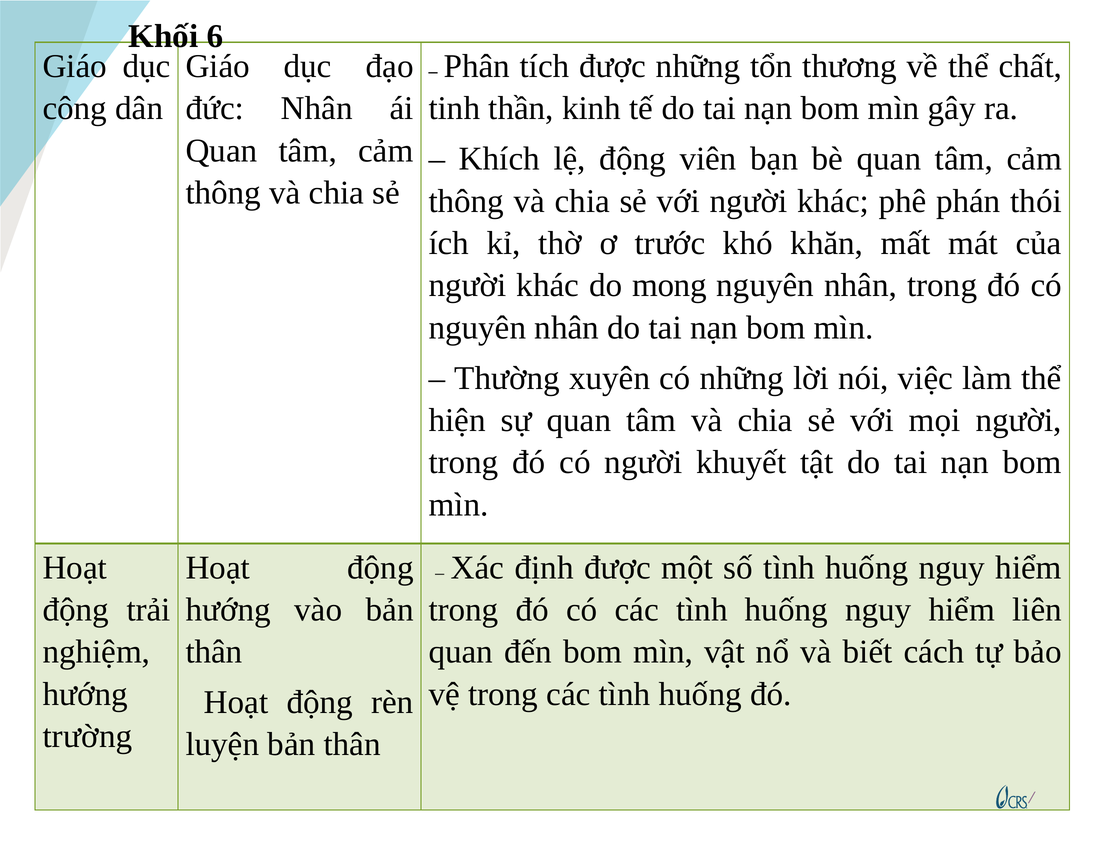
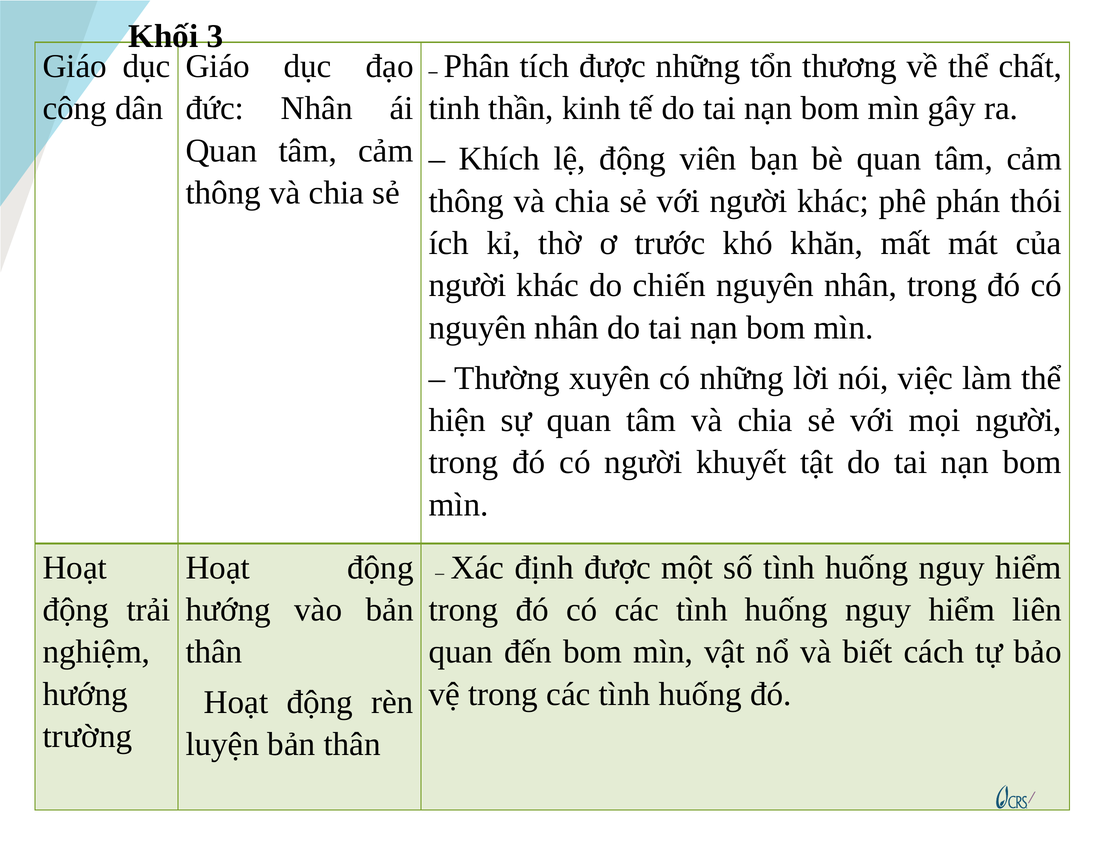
6: 6 -> 3
mong: mong -> chiến
